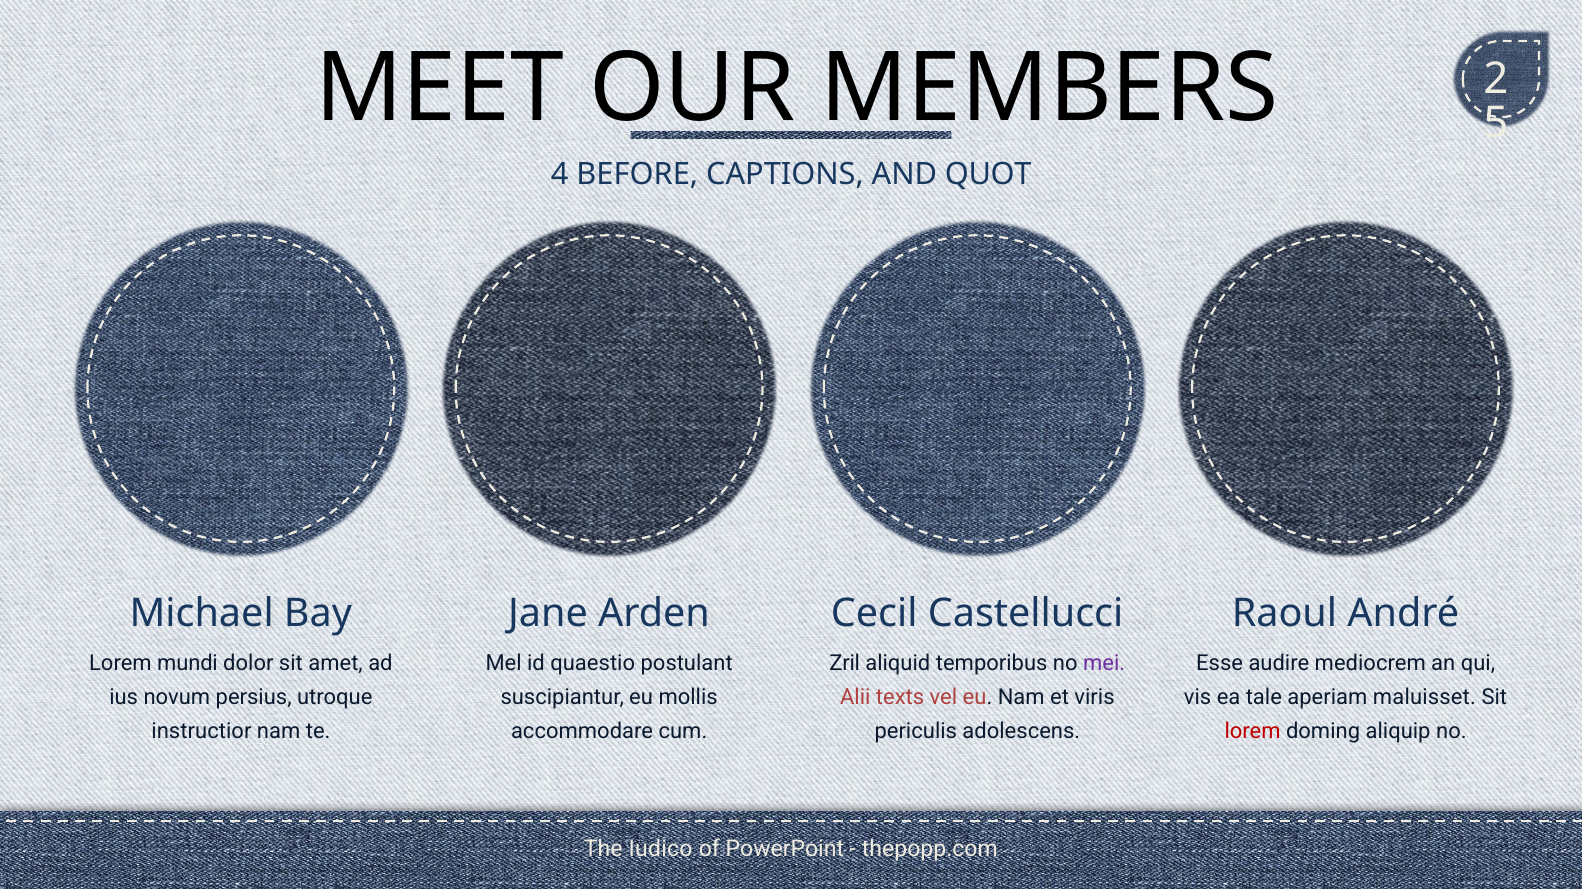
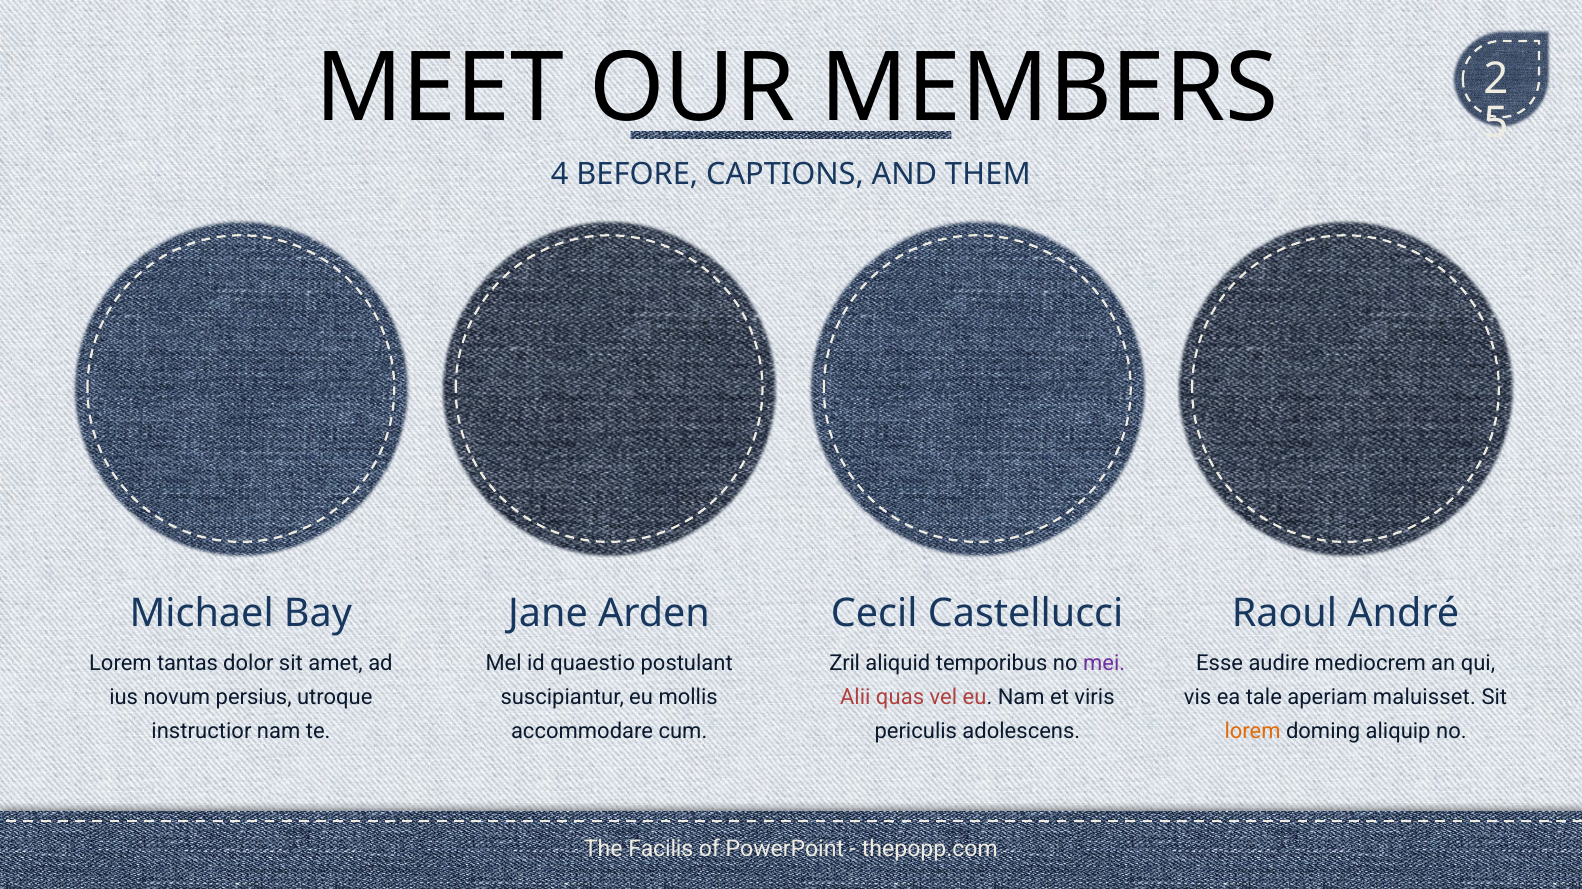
QUOT: QUOT -> THEM
mundi: mundi -> tantas
texts: texts -> quas
lorem at (1253, 732) colour: red -> orange
Iudico: Iudico -> Facilis
